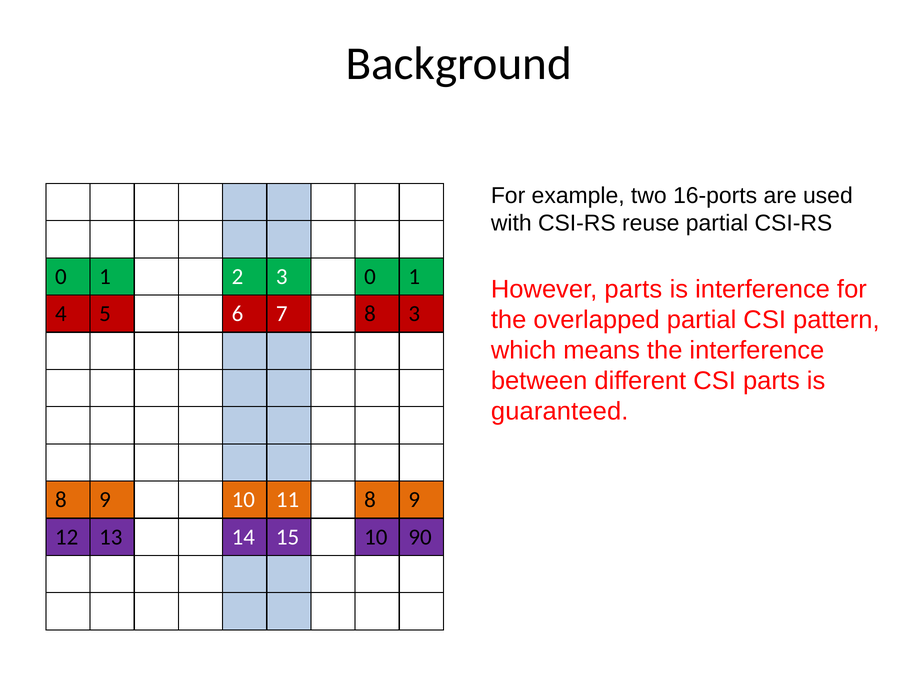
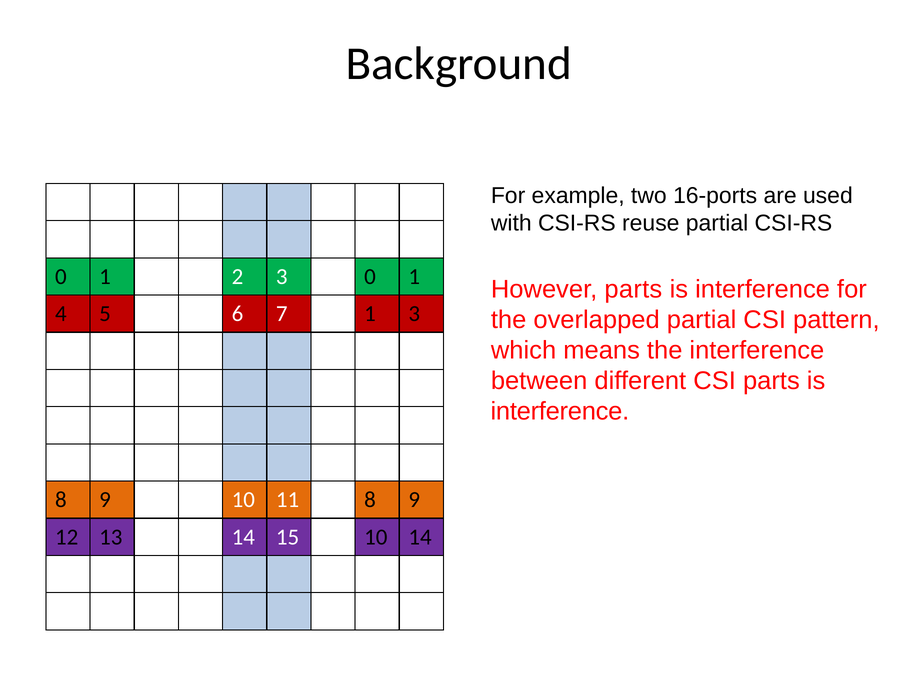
7 8: 8 -> 1
guaranteed at (560, 412): guaranteed -> interference
10 90: 90 -> 14
